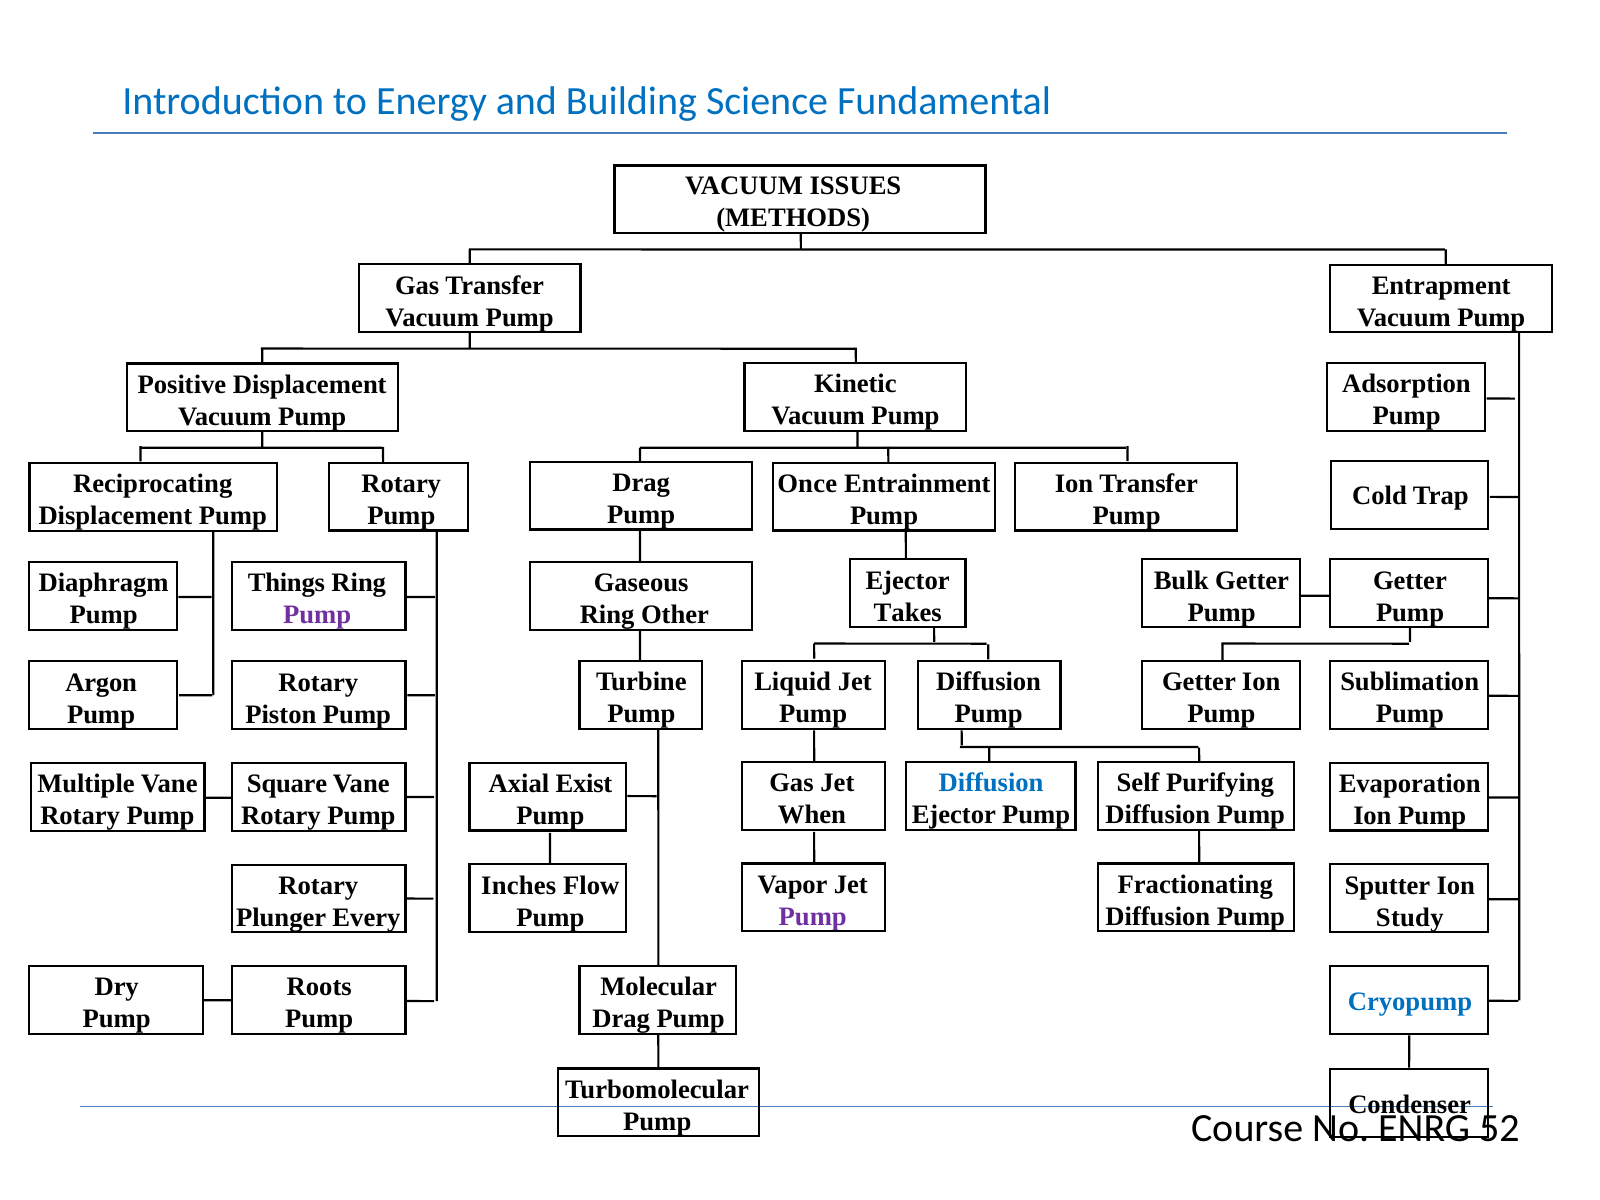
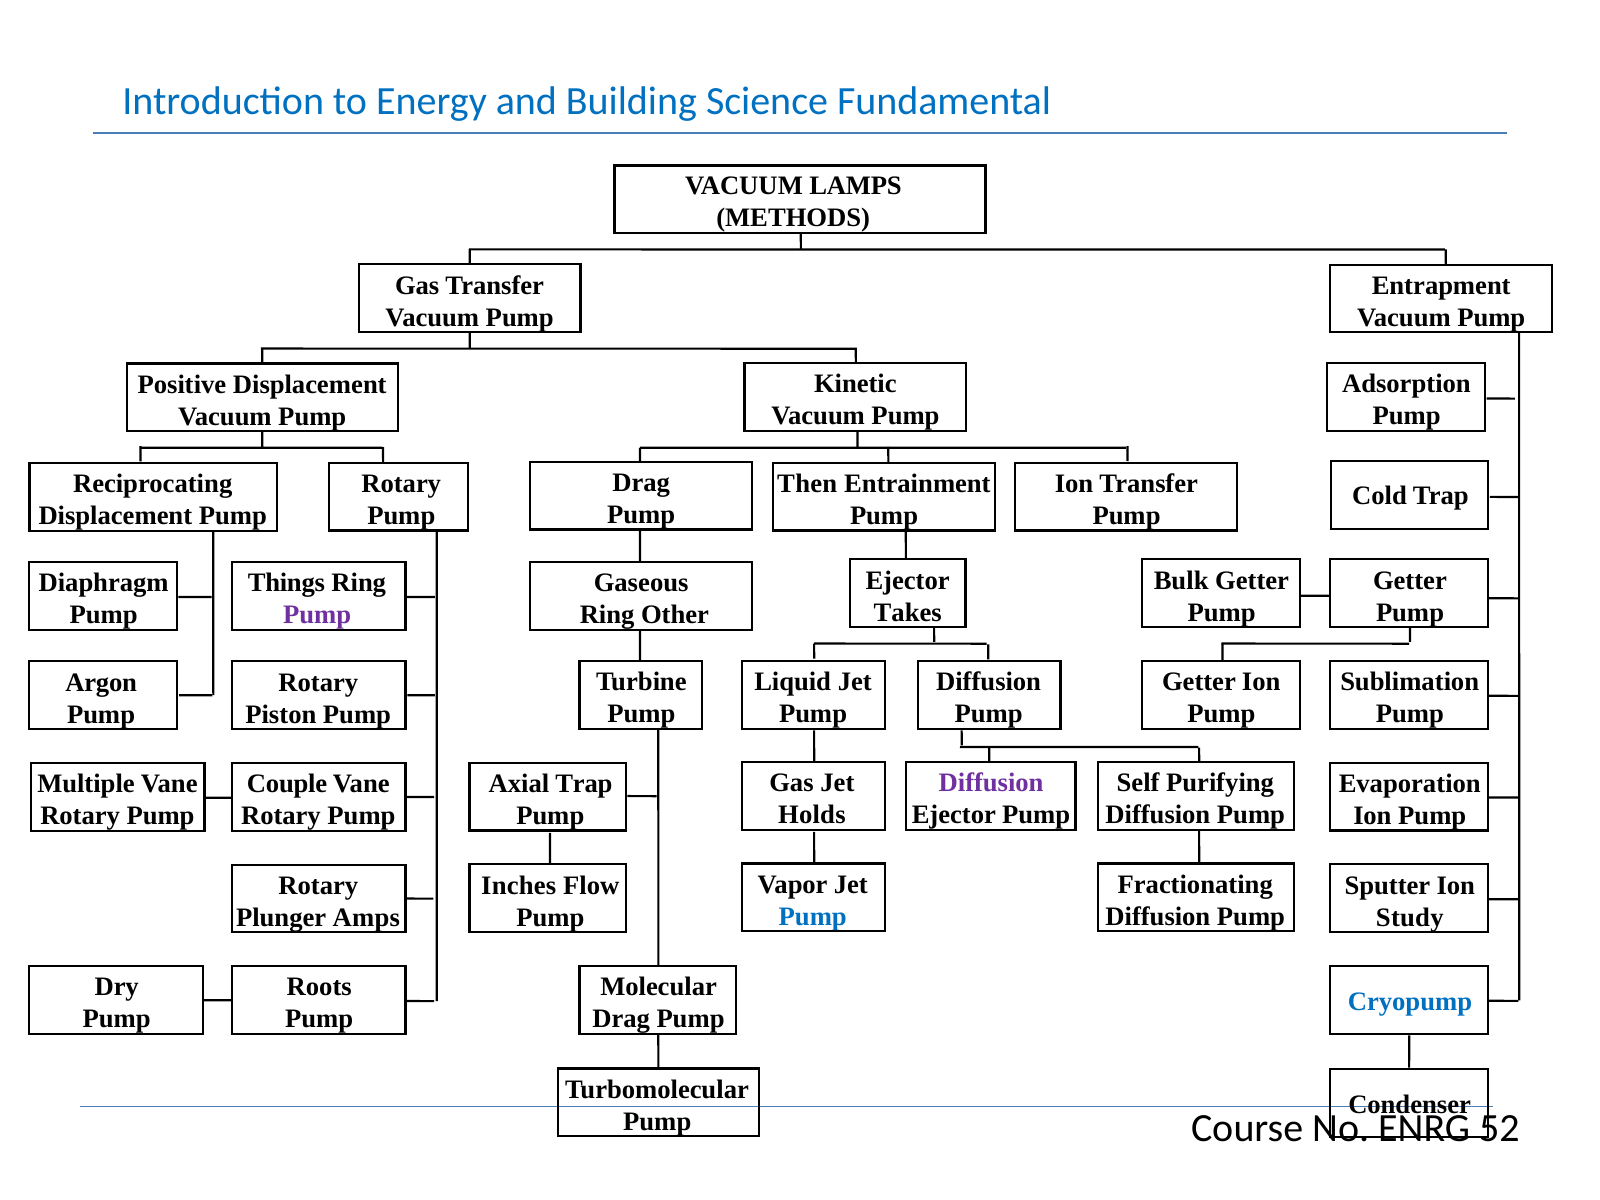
ISSUES: ISSUES -> LAMPS
Once: Once -> Then
Diffusion at (991, 783) colour: blue -> purple
Axial Exist: Exist -> Trap
Square: Square -> Couple
When: When -> Holds
Pump at (813, 916) colour: purple -> blue
Every: Every -> Amps
